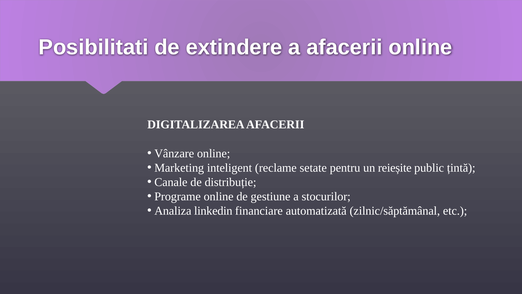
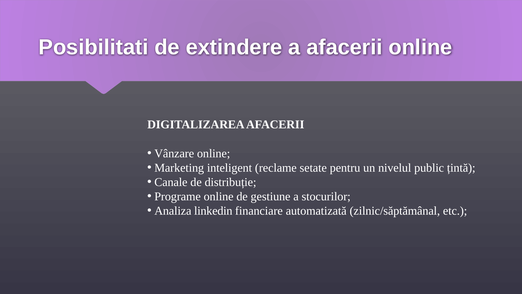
reieșite: reieșite -> nivelul
